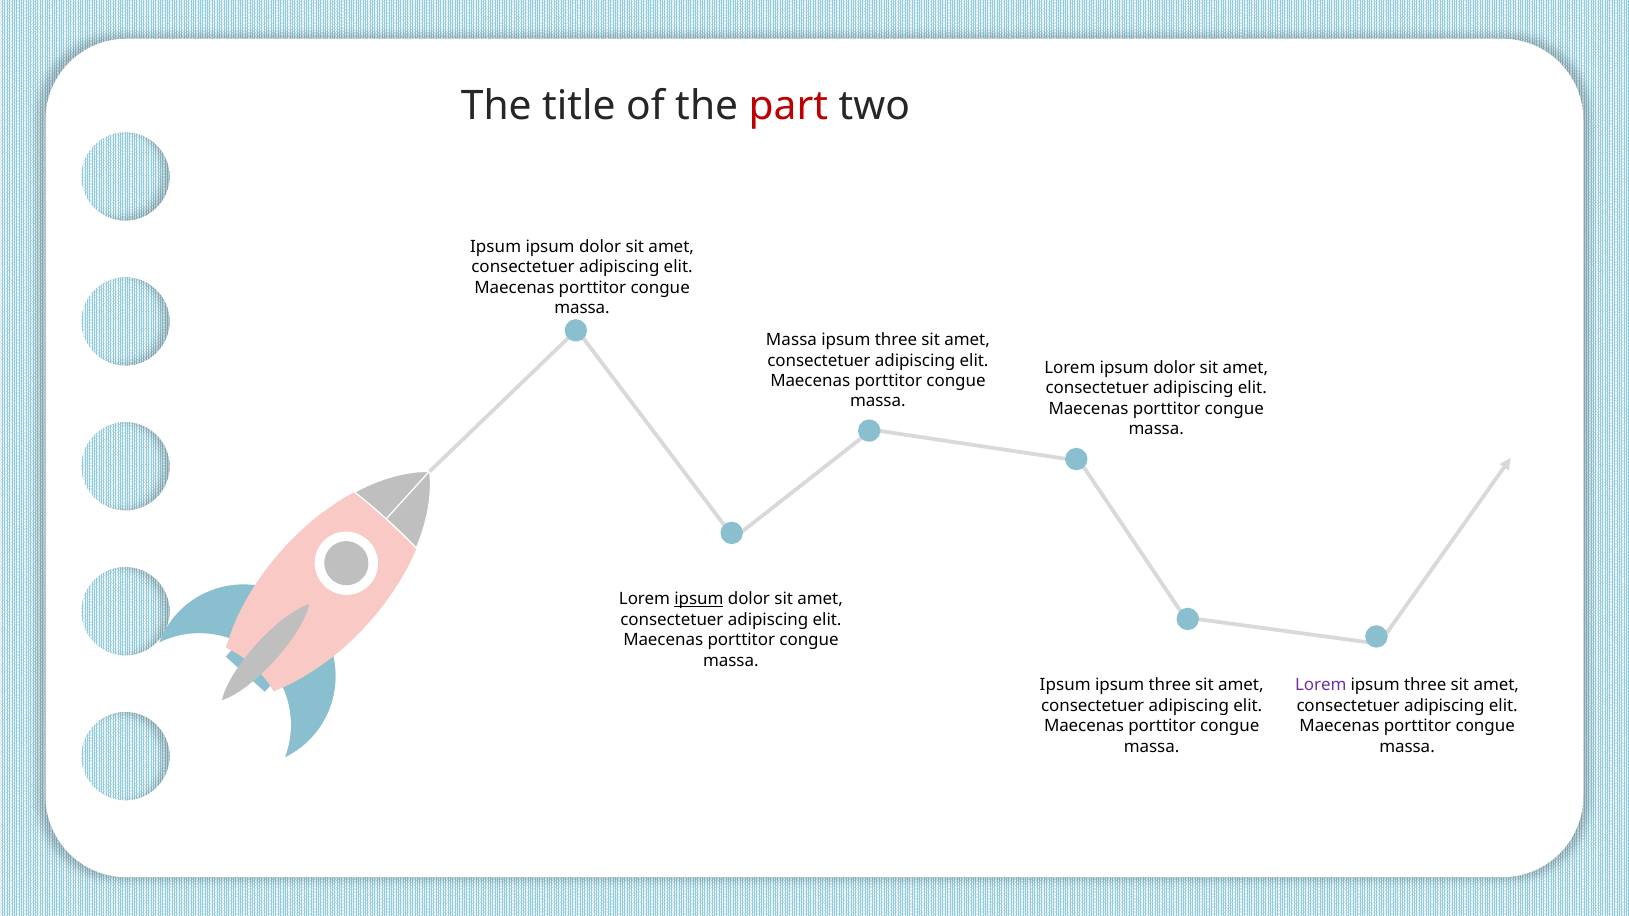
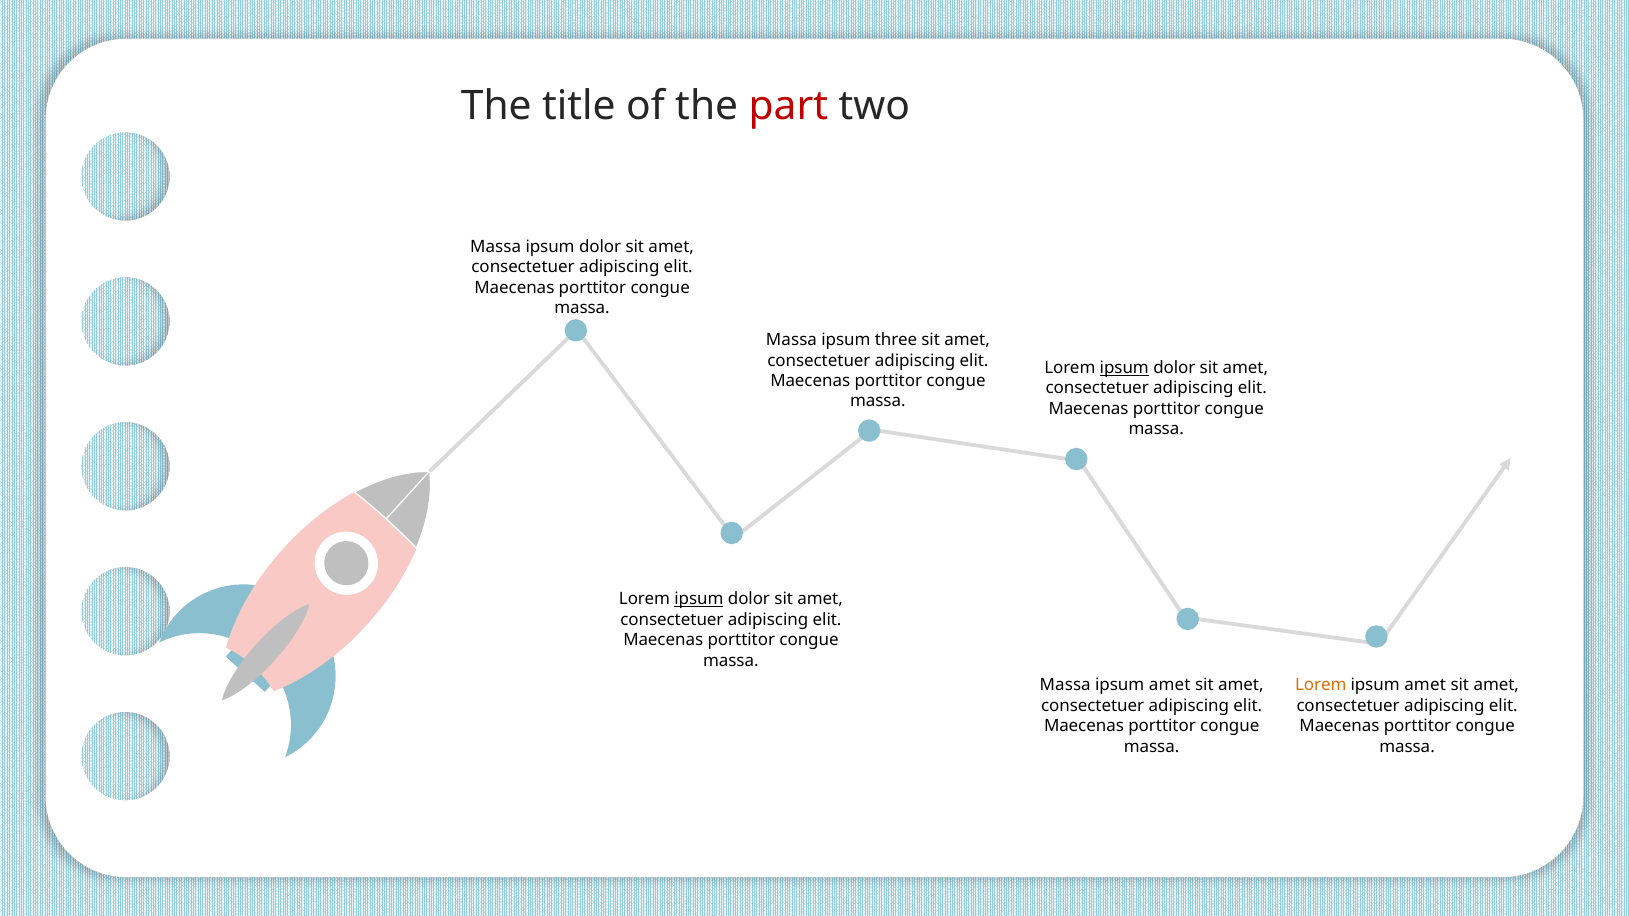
Ipsum at (496, 247): Ipsum -> Massa
ipsum at (1124, 368) underline: none -> present
Ipsum at (1065, 685): Ipsum -> Massa
three at (1170, 685): three -> amet
Lorem at (1321, 685) colour: purple -> orange
three at (1425, 685): three -> amet
